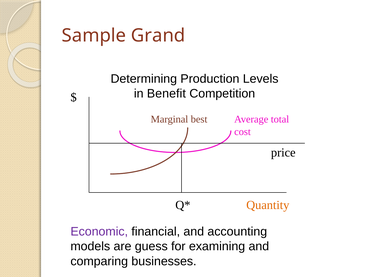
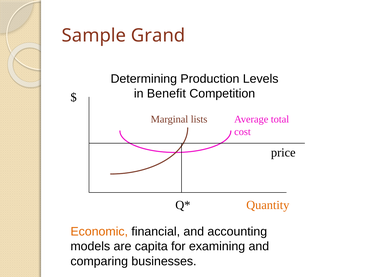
best: best -> lists
Economic colour: purple -> orange
guess: guess -> capita
